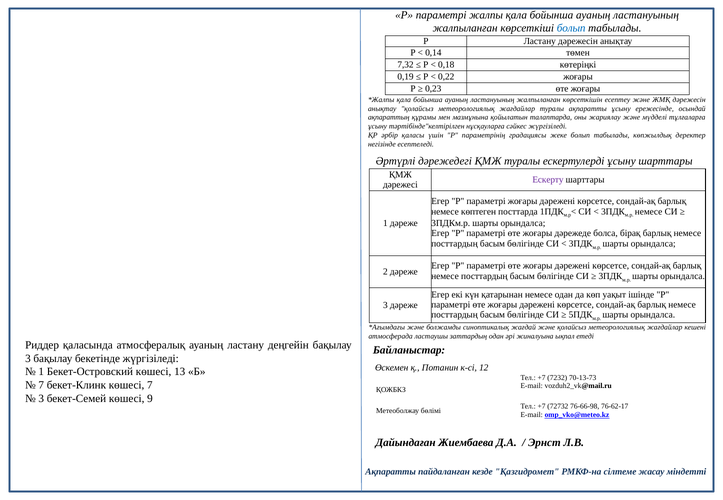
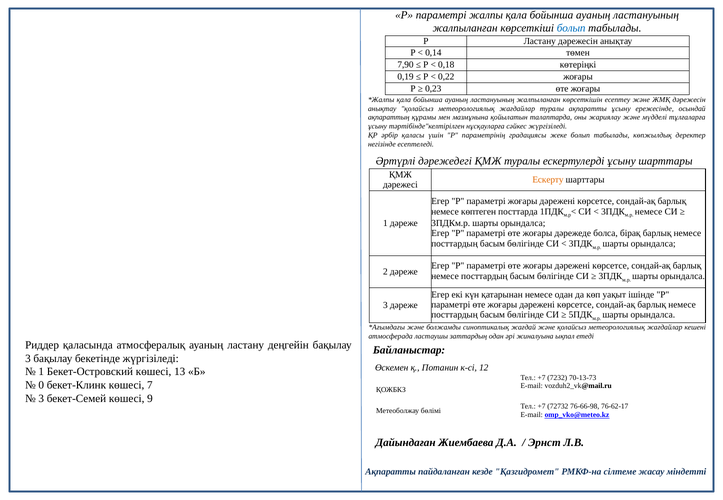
7,32: 7,32 -> 7,90
Ескерту colour: purple -> orange
7 at (41, 386): 7 -> 0
